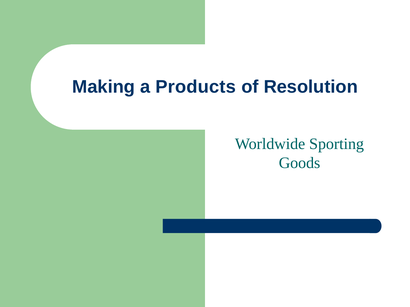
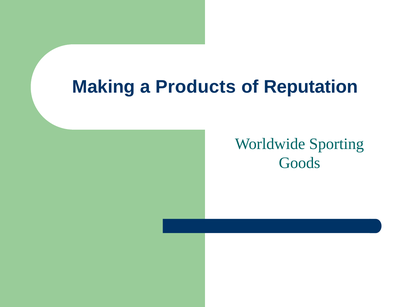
Resolution: Resolution -> Reputation
